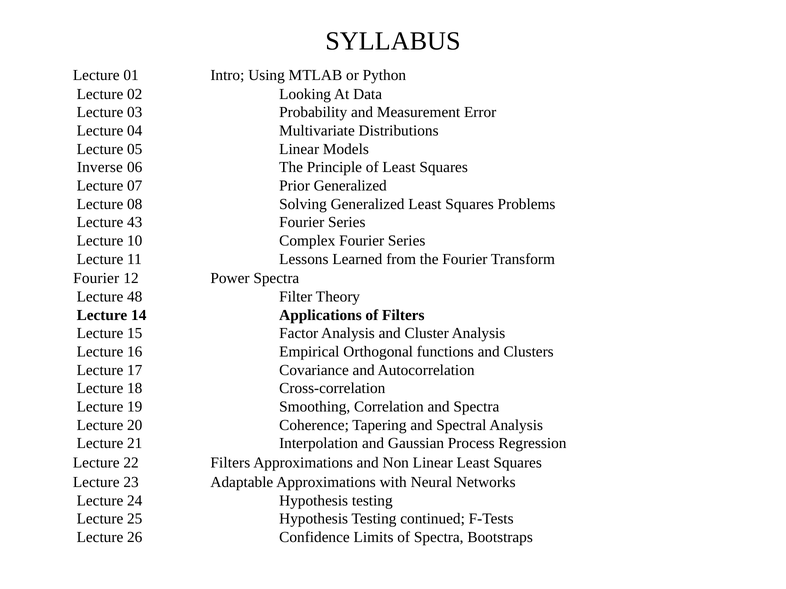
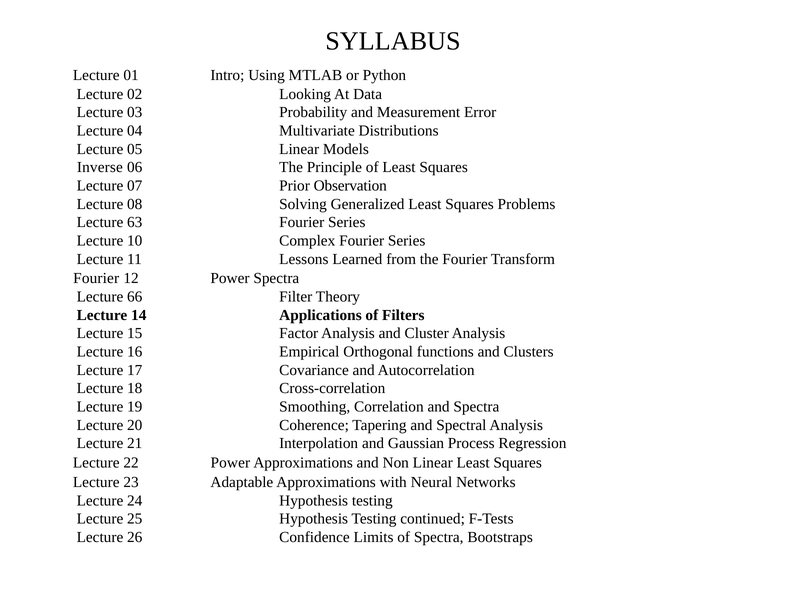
Prior Generalized: Generalized -> Observation
43: 43 -> 63
48: 48 -> 66
22 Filters: Filters -> Power
